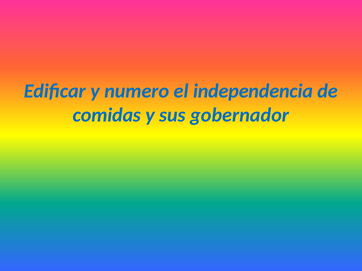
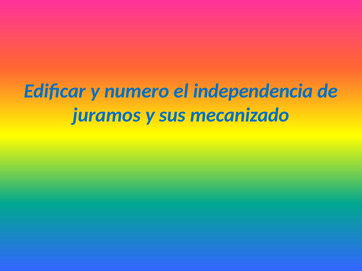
comidas: comidas -> juramos
gobernador: gobernador -> mecanizado
